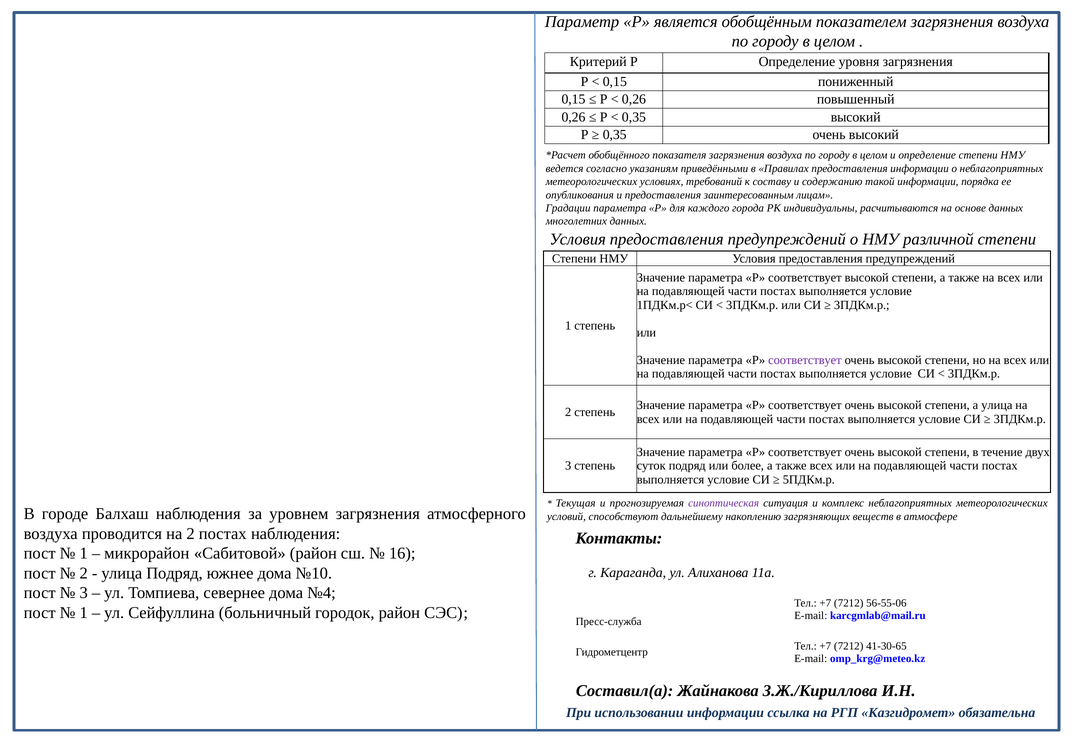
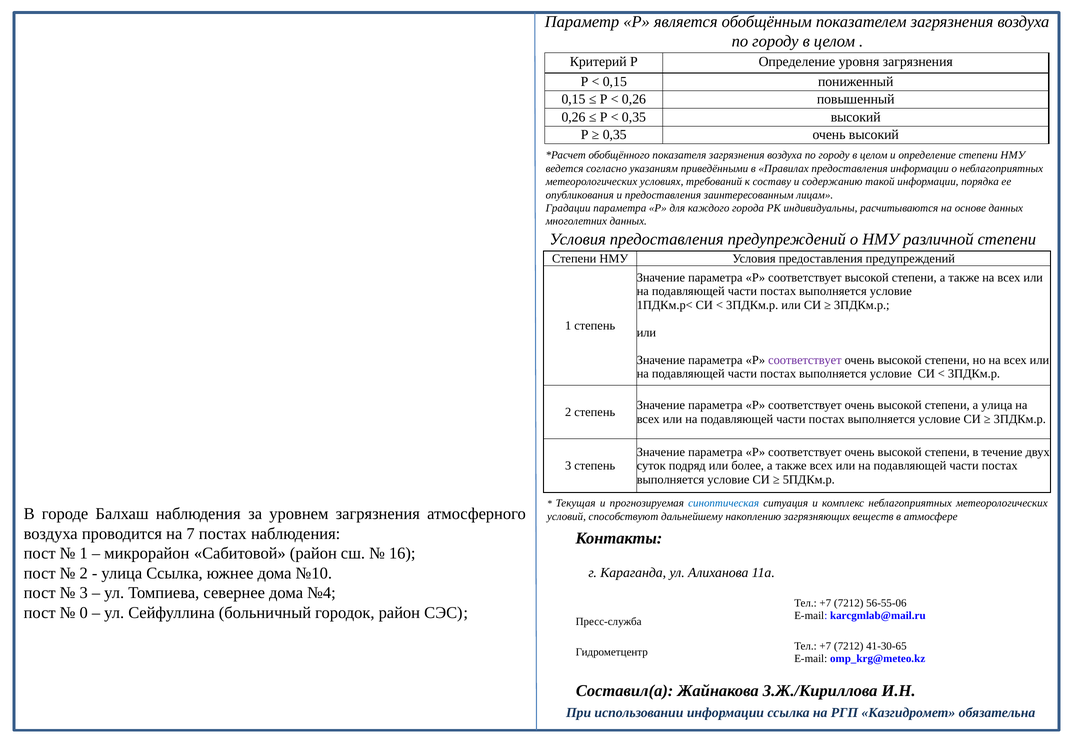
синоптическая colour: purple -> blue
на 2: 2 -> 7
улица Подряд: Подряд -> Ссылка
1 at (84, 613): 1 -> 0
